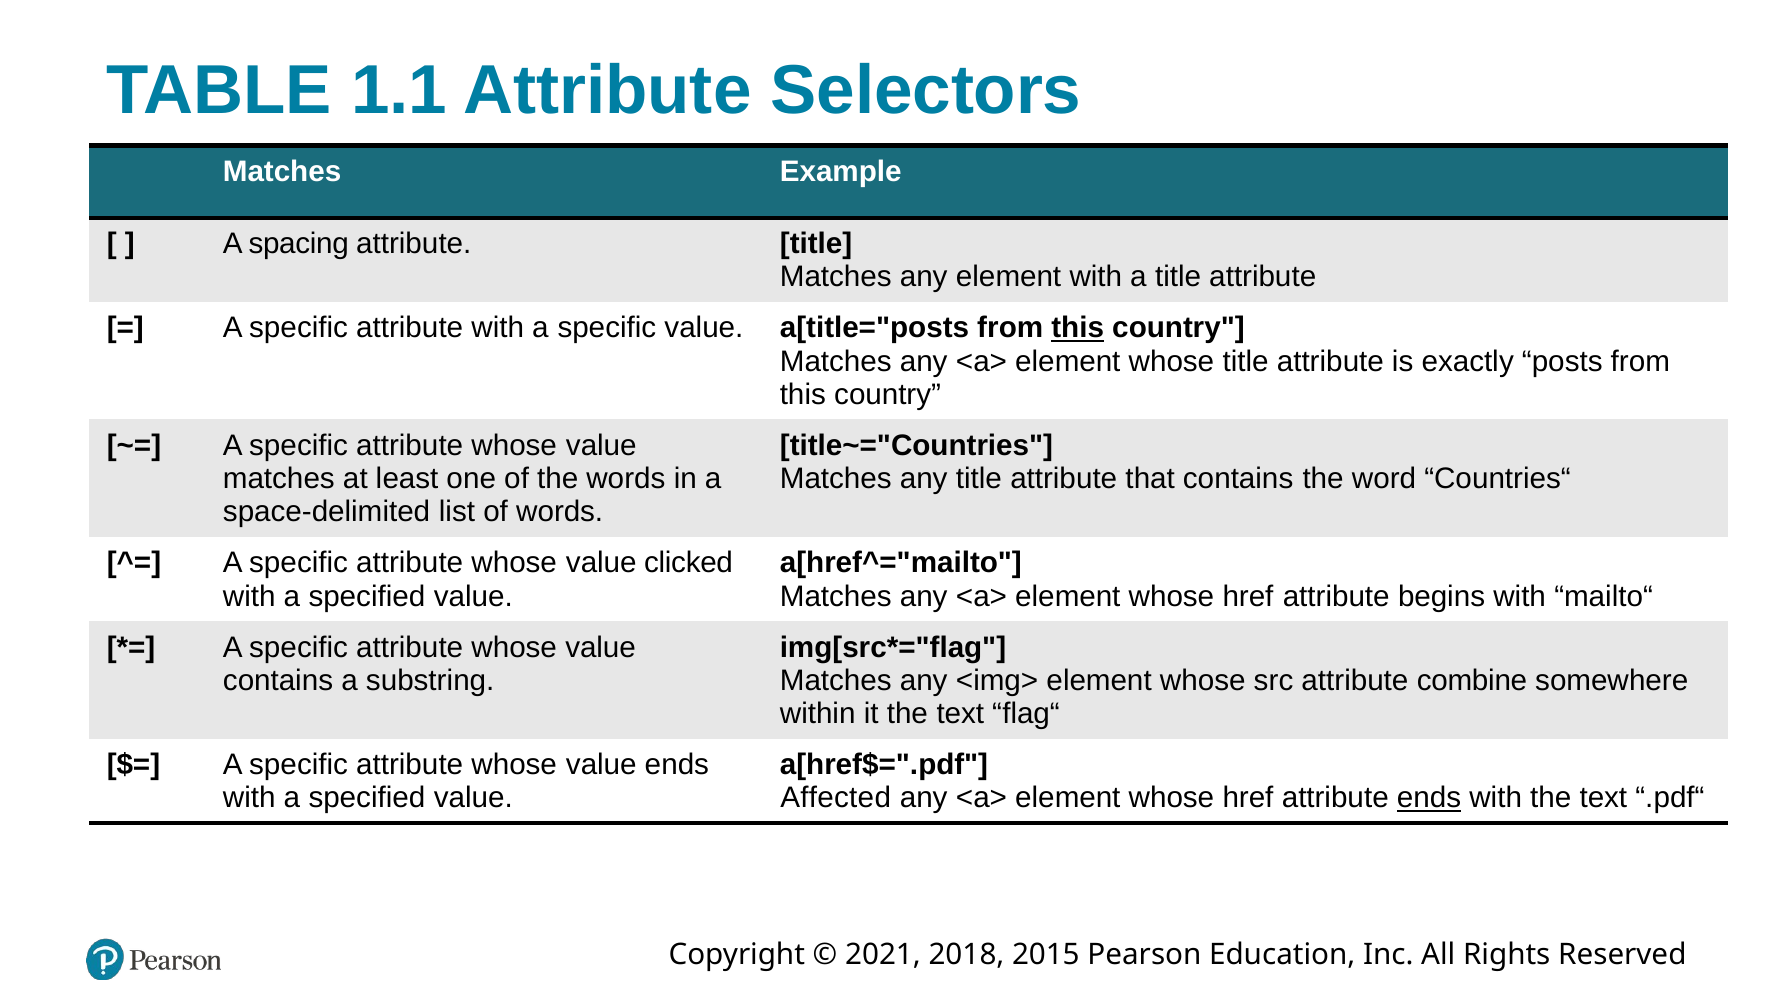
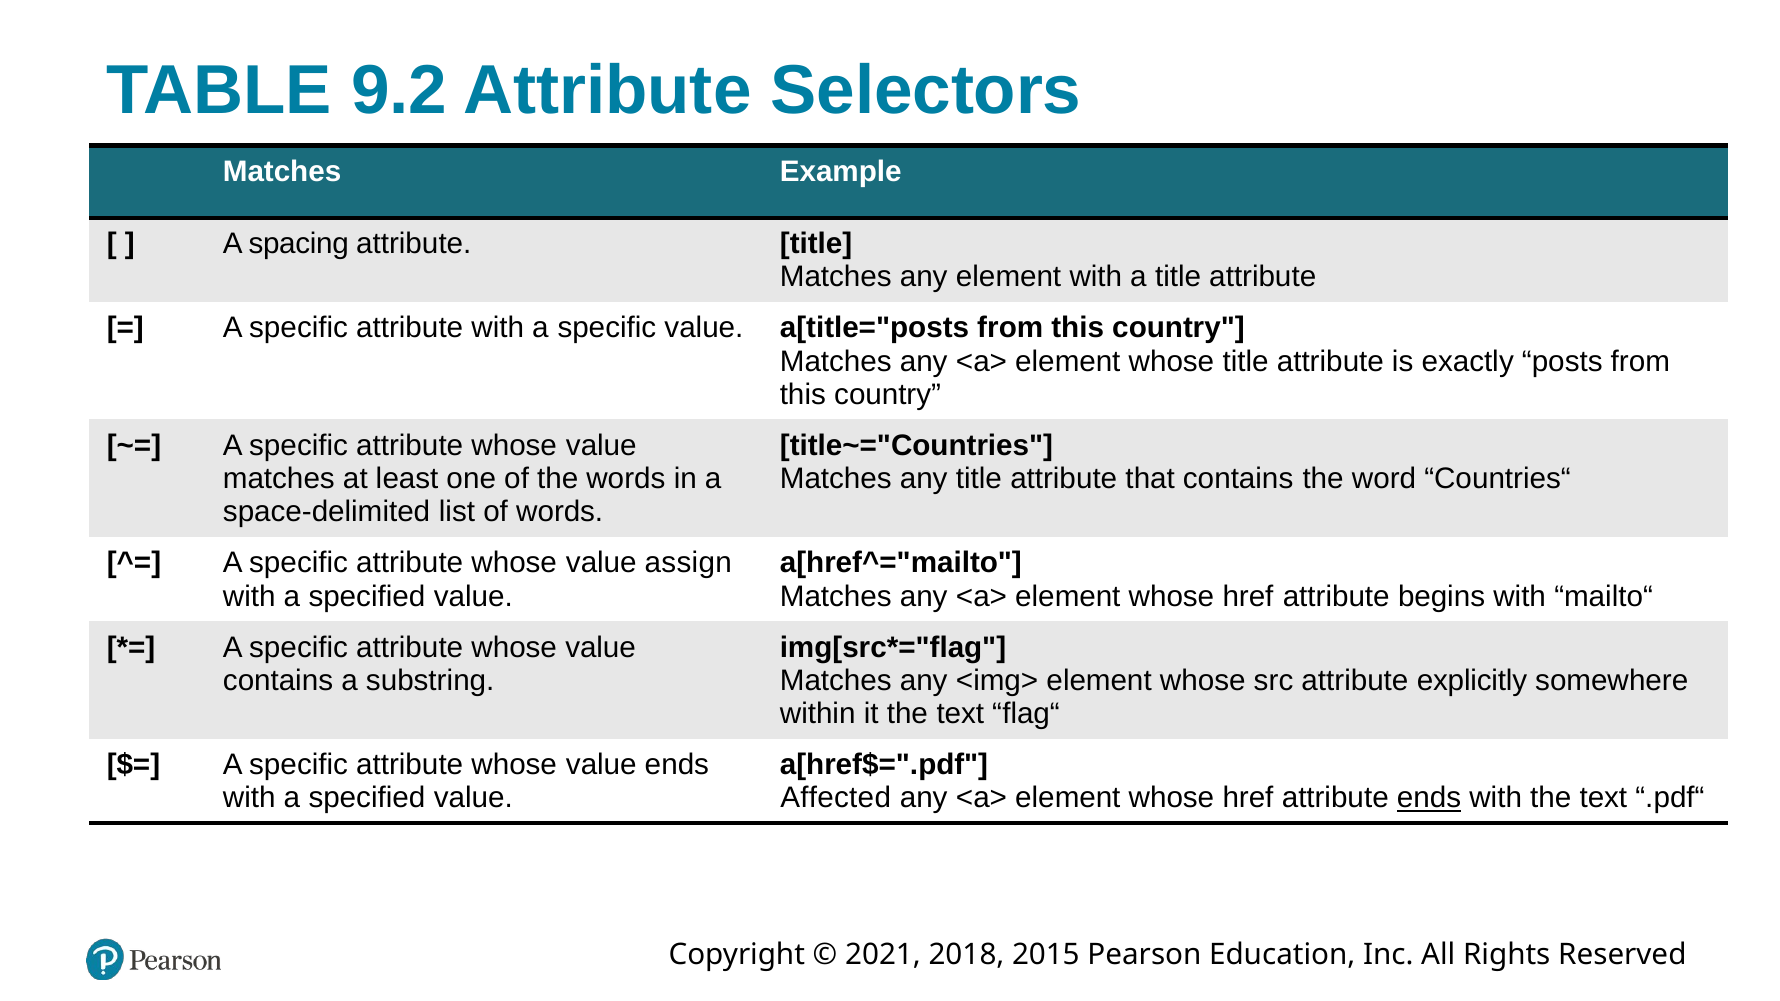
1.1: 1.1 -> 9.2
this at (1078, 328) underline: present -> none
clicked: clicked -> assign
combine: combine -> explicitly
